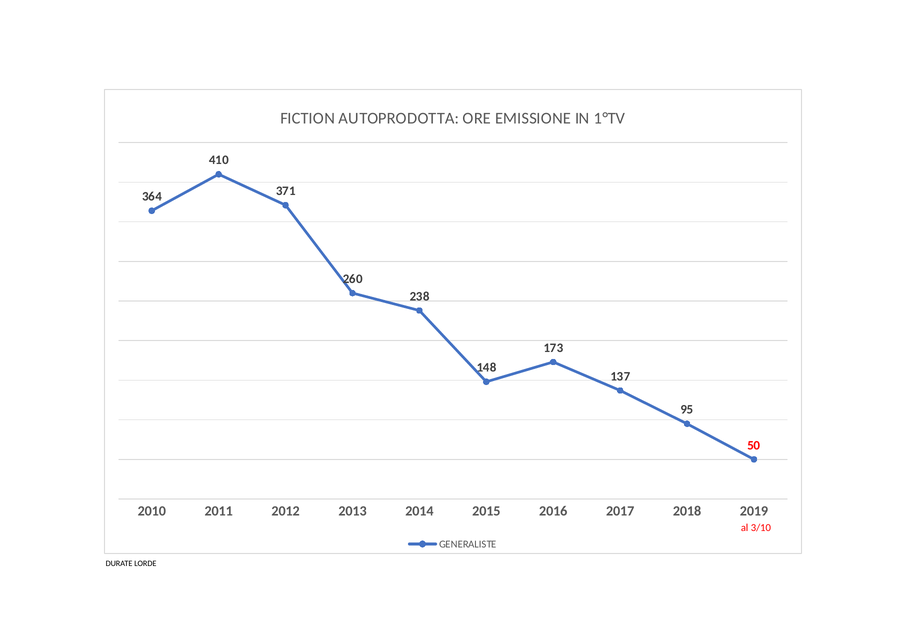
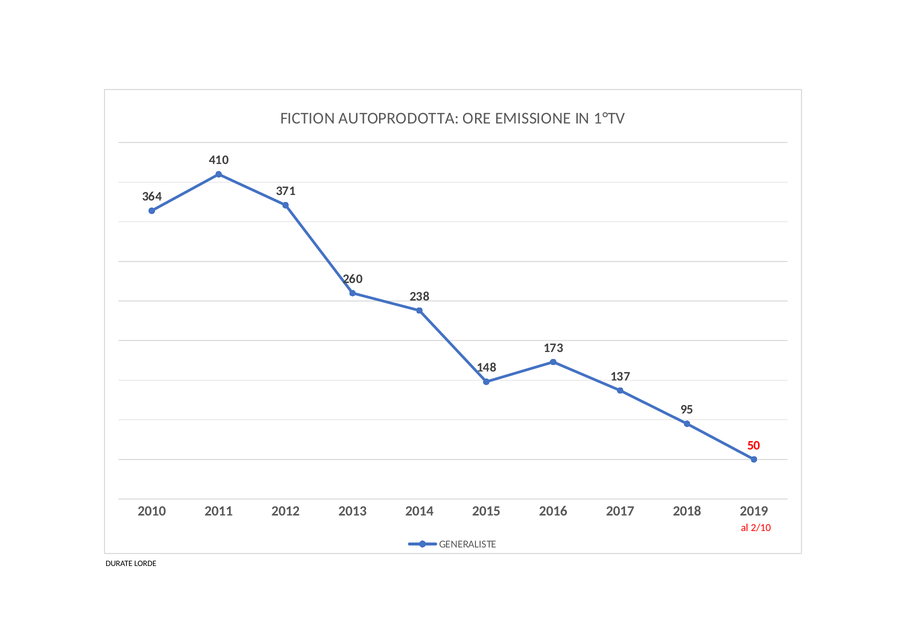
3/10: 3/10 -> 2/10
